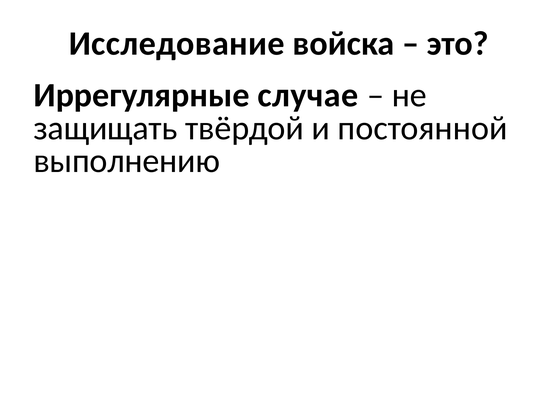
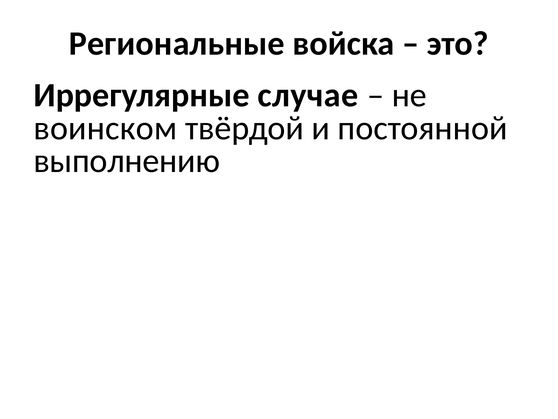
Исследование: Исследование -> Региональные
защищать: защищать -> воинском
